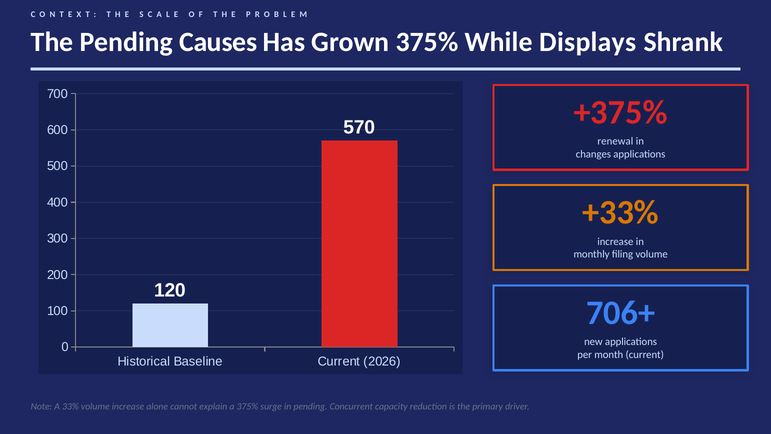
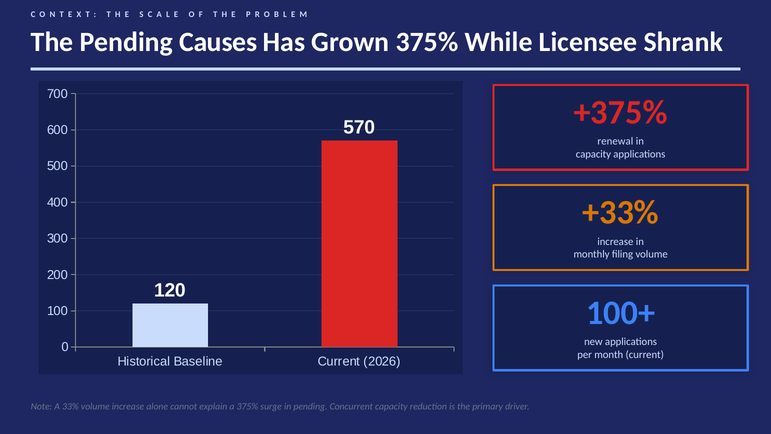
Displays: Displays -> Licensee
changes at (593, 154): changes -> capacity
706+: 706+ -> 100+
